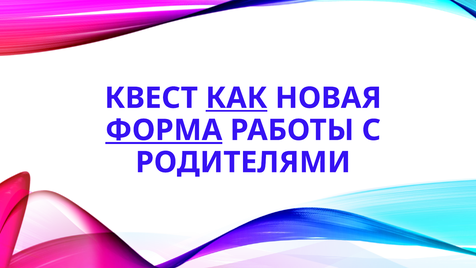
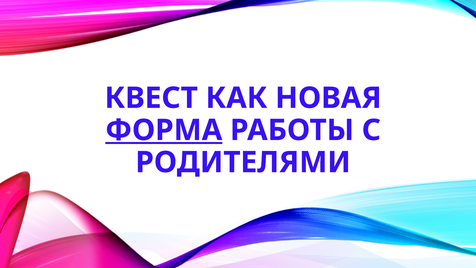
КАК underline: present -> none
